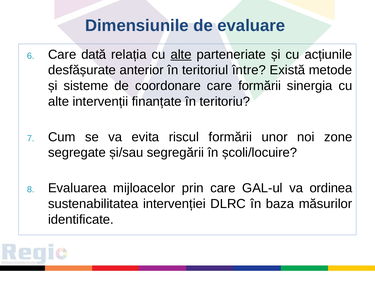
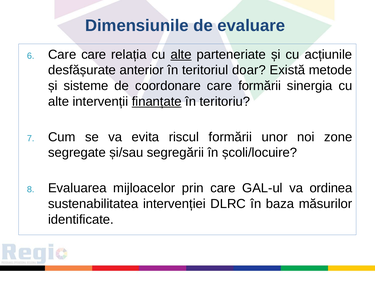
Care dată: dată -> care
între: între -> doar
finanțate underline: none -> present
